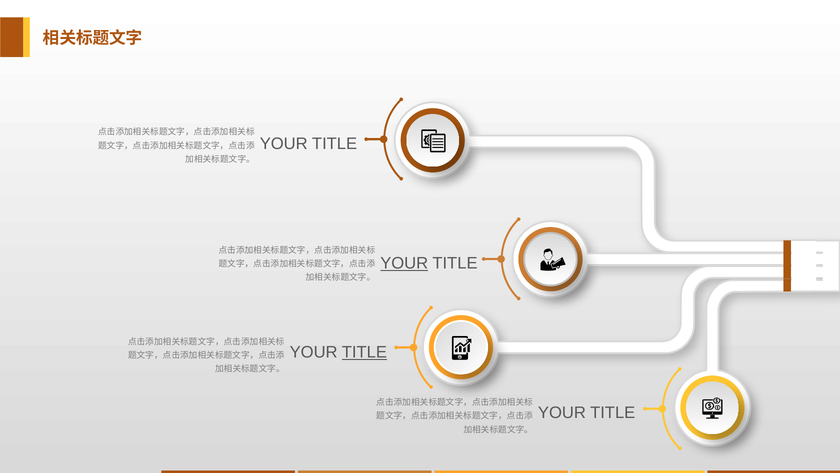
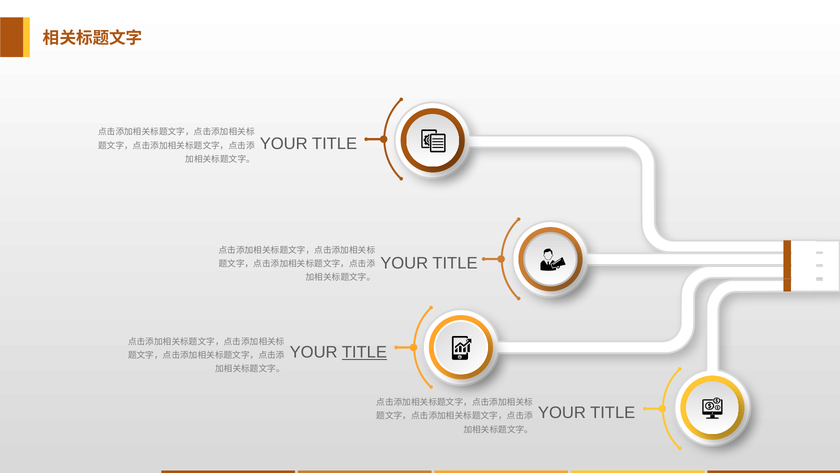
YOUR at (404, 263) underline: present -> none
